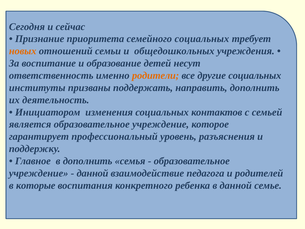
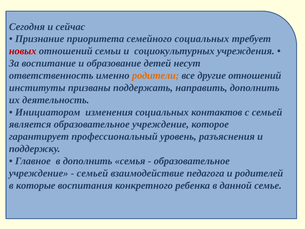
новых colour: orange -> red
общедошкольных: общедошкольных -> социокультурных
другие социальных: социальных -> отношений
данной at (92, 173): данной -> семьей
